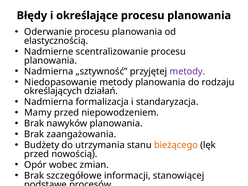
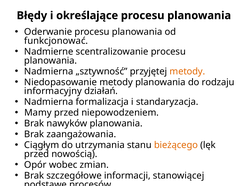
elastycznością: elastycznością -> funkcjonować
metody at (187, 71) colour: purple -> orange
określających: określających -> informacyjny
Budżety: Budżety -> Ciągłym
